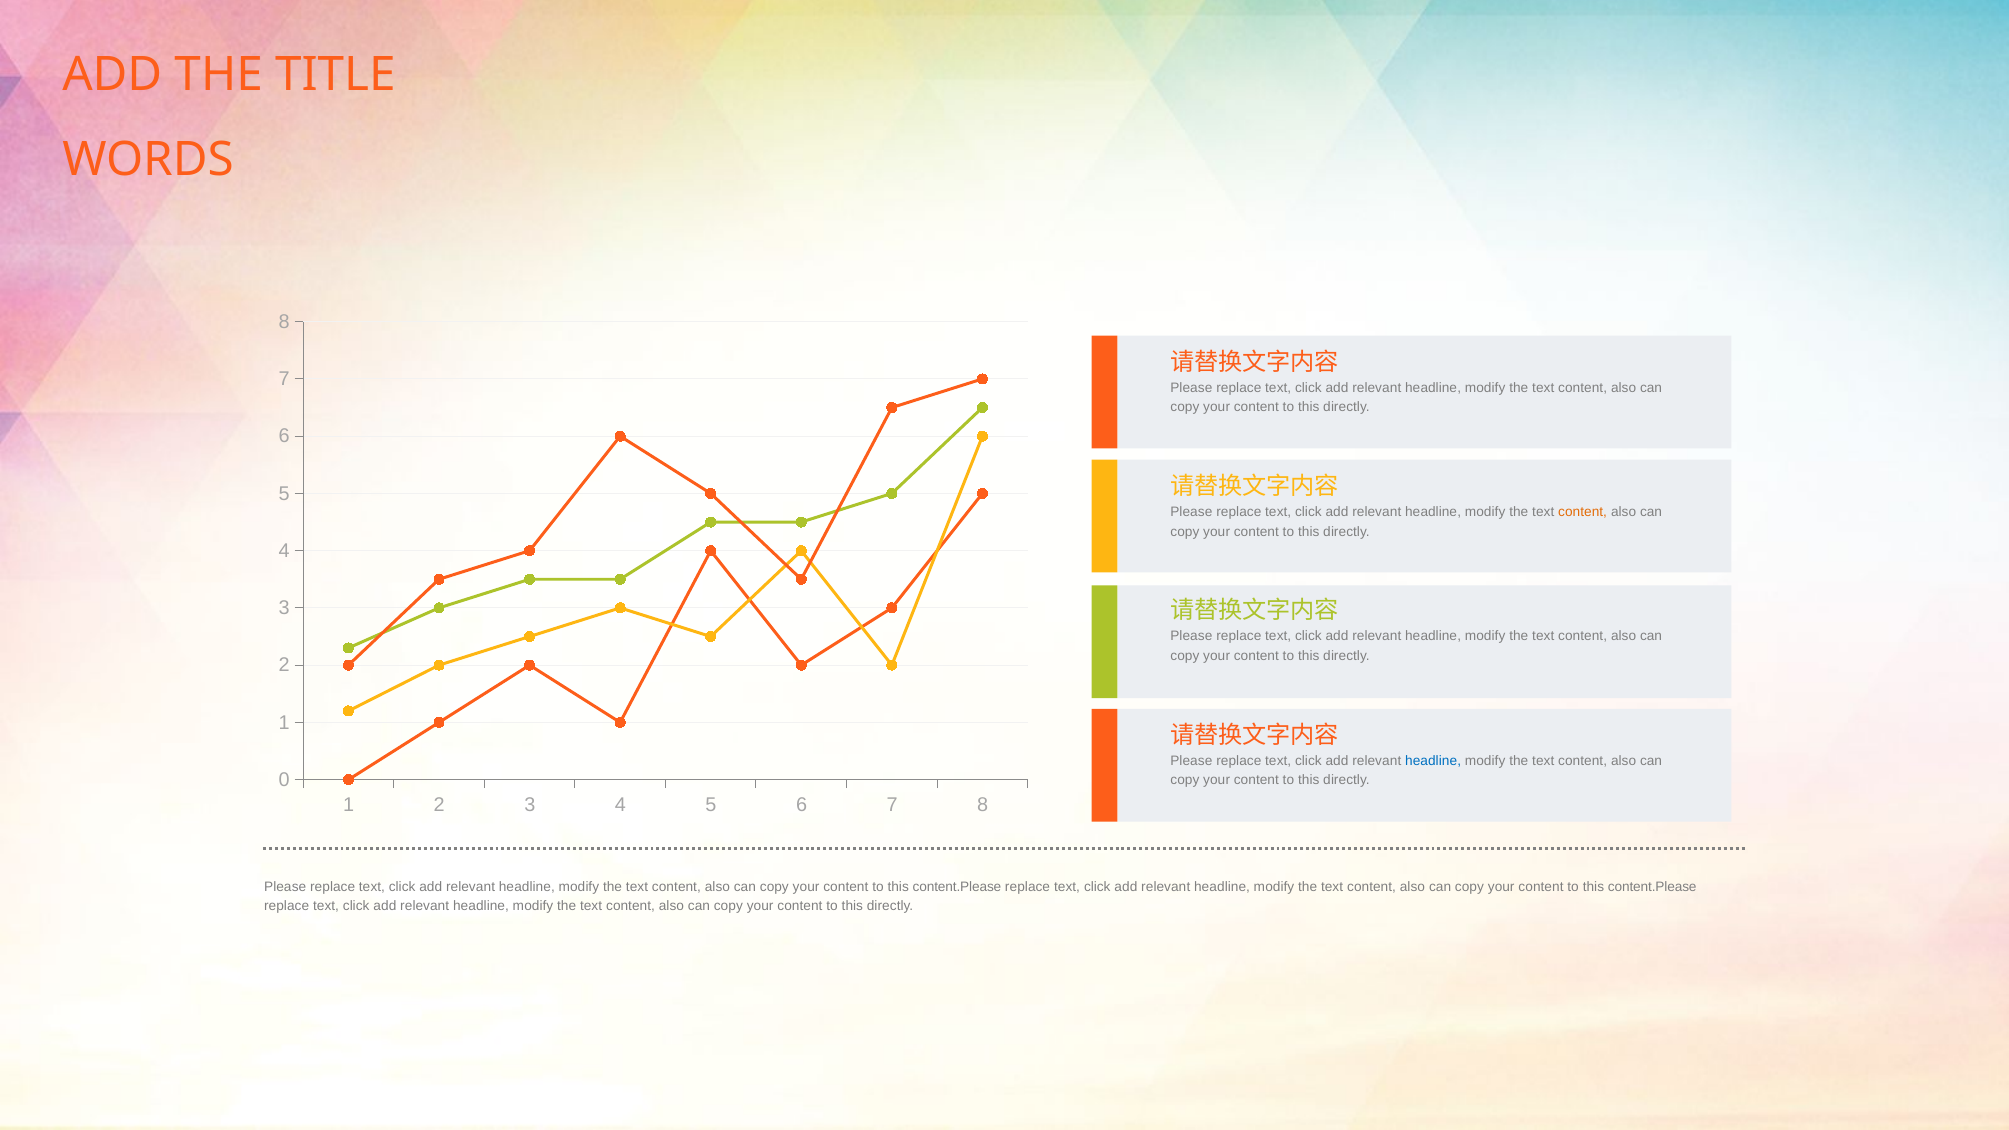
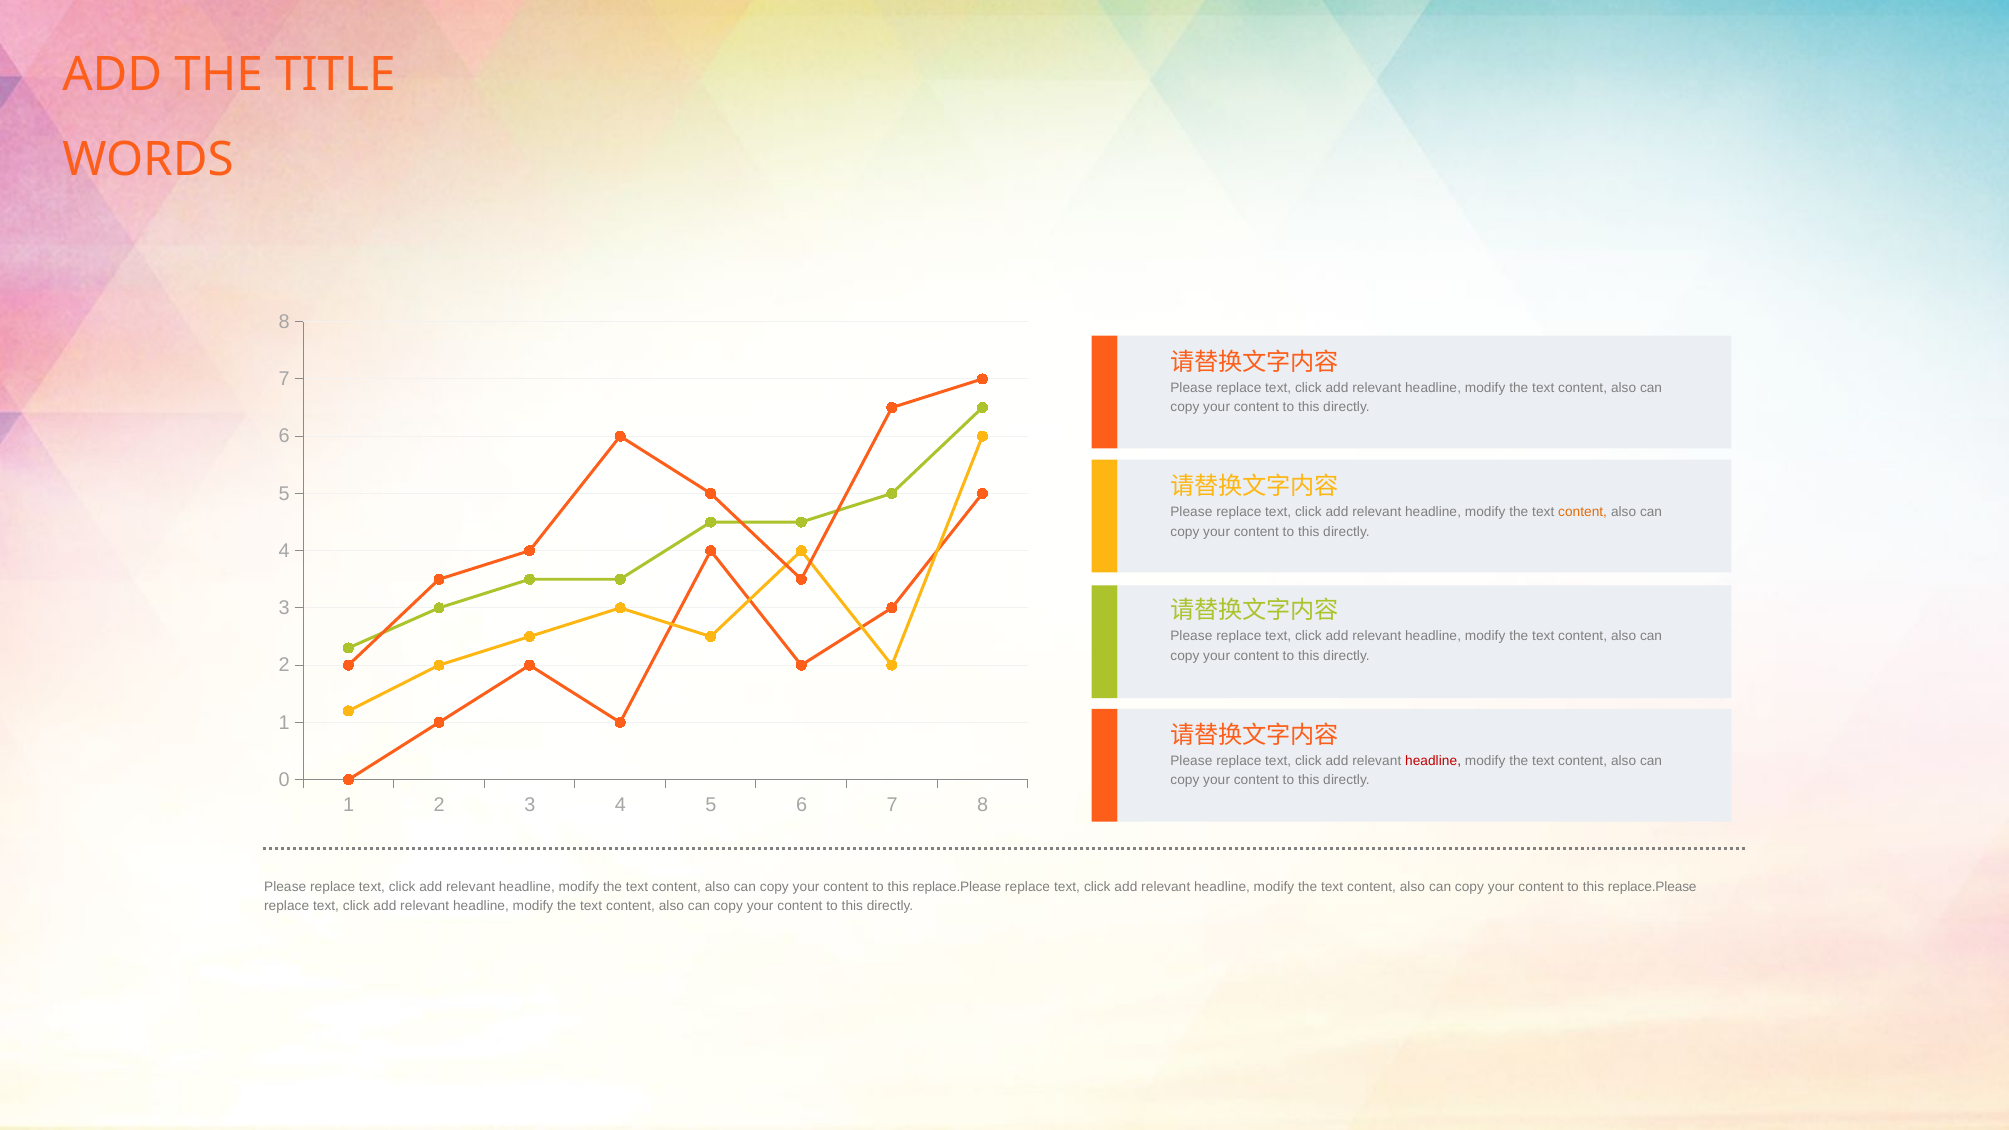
headline at (1433, 761) colour: blue -> red
content.Please at (957, 887): content.Please -> replace.Please
content.Please at (1652, 887): content.Please -> replace.Please
